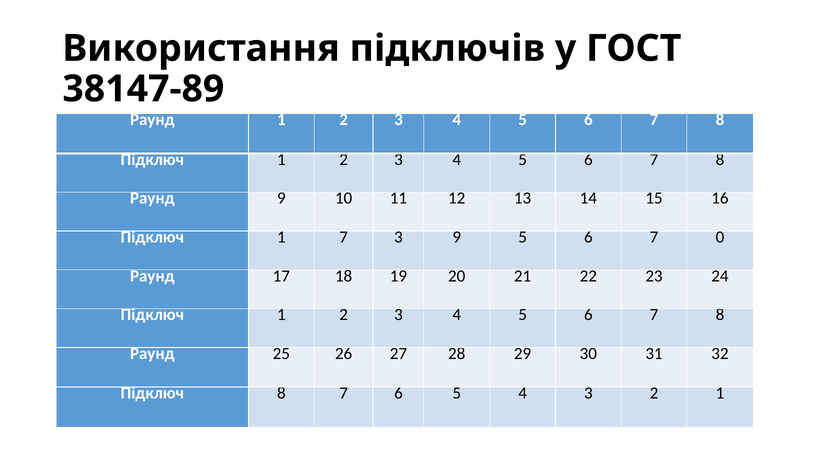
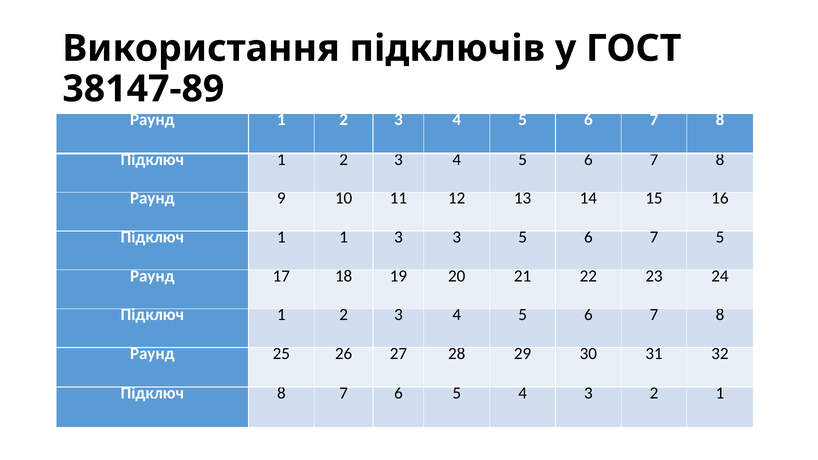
1 7: 7 -> 1
3 9: 9 -> 3
7 0: 0 -> 5
